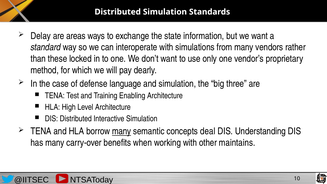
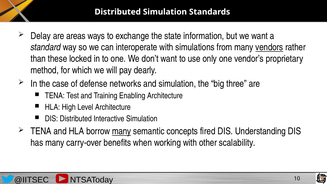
vendors underline: none -> present
language: language -> networks
deal: deal -> fired
maintains: maintains -> scalability
